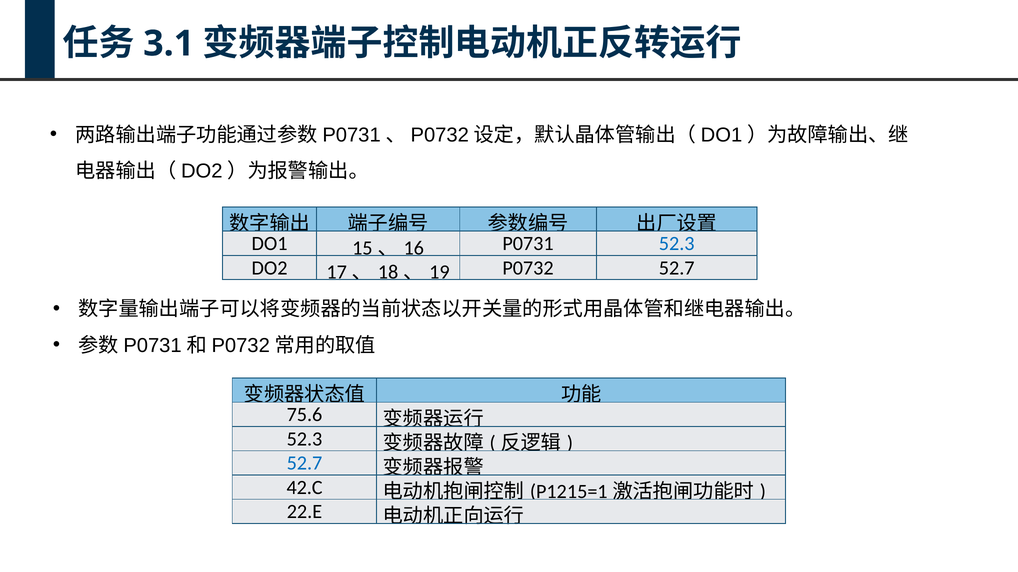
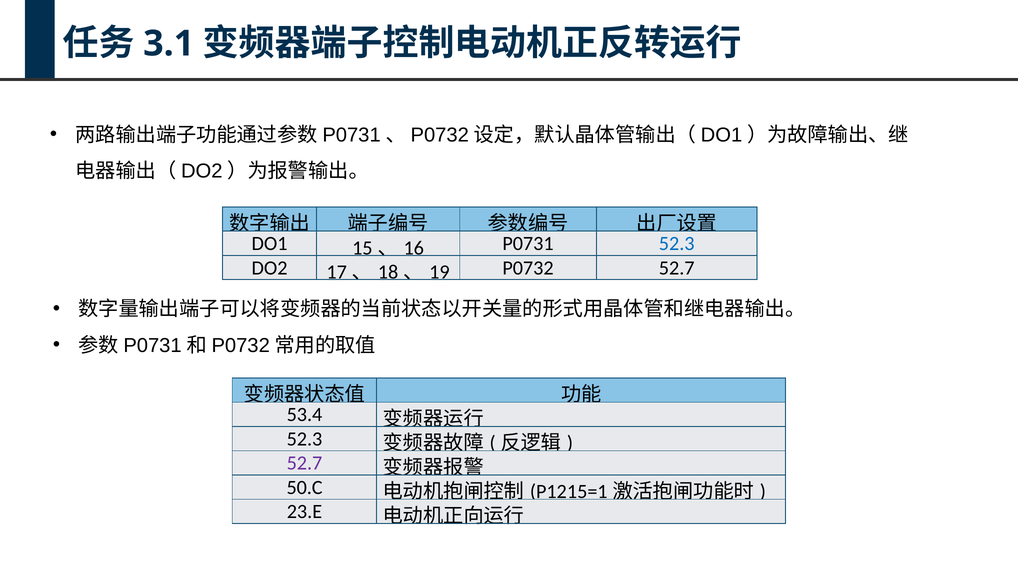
75.6: 75.6 -> 53.4
52.7 at (304, 464) colour: blue -> purple
42.C: 42.C -> 50.C
22.E: 22.E -> 23.E
